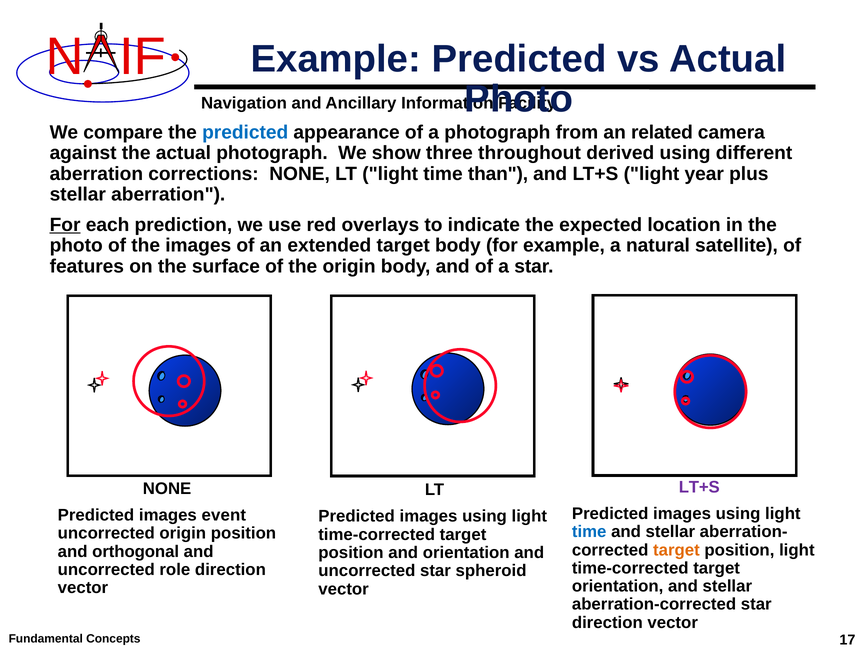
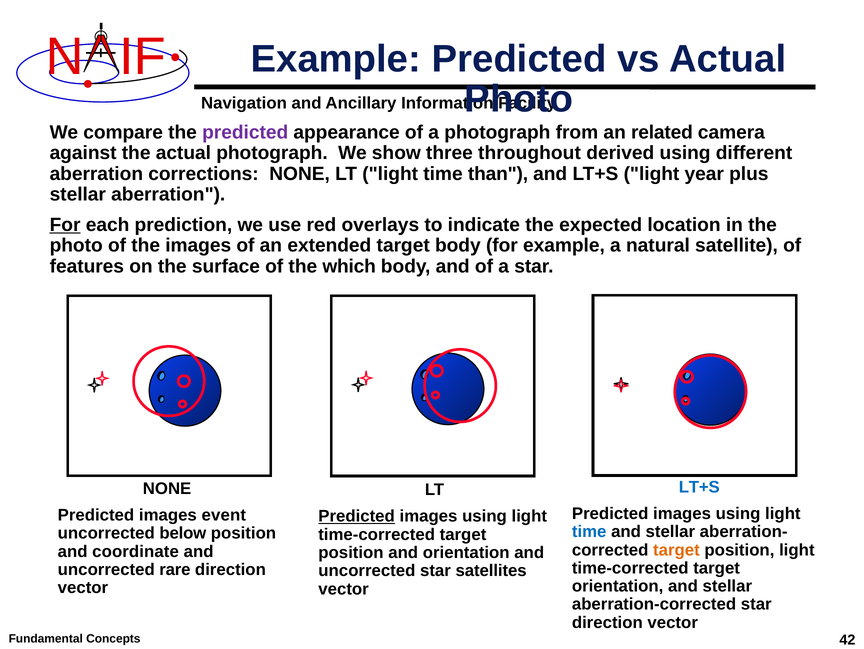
predicted at (245, 132) colour: blue -> purple
the origin: origin -> which
LT+S at (699, 487) colour: purple -> blue
Predicted at (357, 516) underline: none -> present
uncorrected origin: origin -> below
orthogonal: orthogonal -> coordinate
role: role -> rare
spheroid: spheroid -> satellites
17: 17 -> 42
